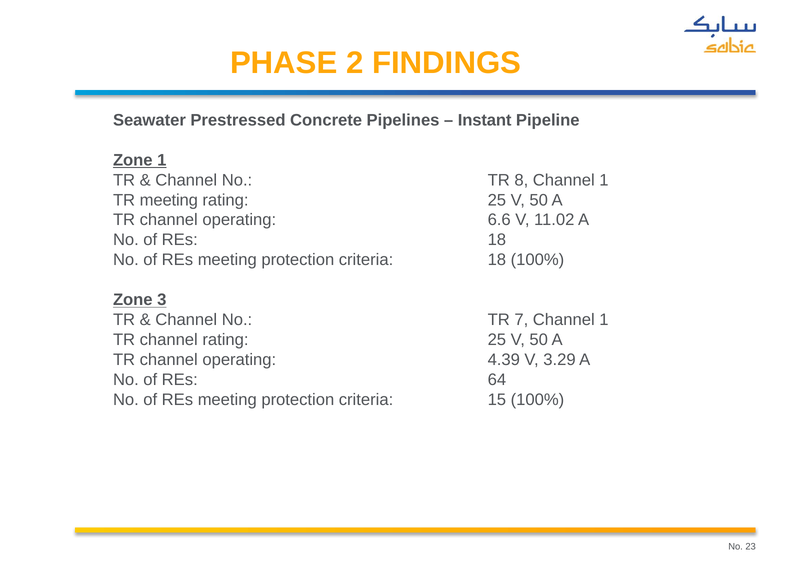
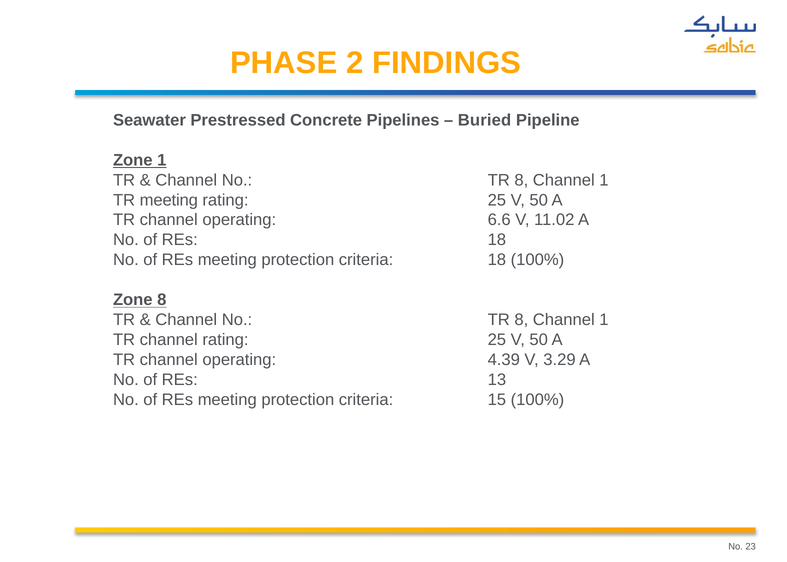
Instant: Instant -> Buried
Zone 3: 3 -> 8
7 at (521, 320): 7 -> 8
64: 64 -> 13
